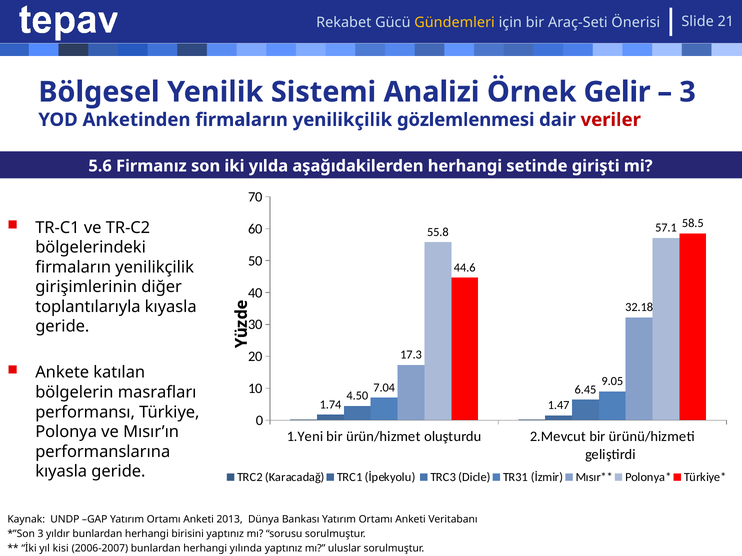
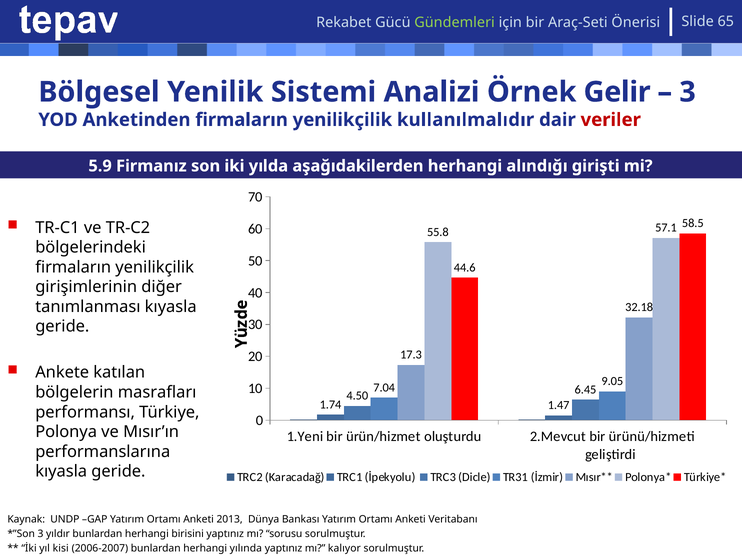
Gündemleri colour: yellow -> light green
21: 21 -> 65
gözlemlenmesi: gözlemlenmesi -> kullanılmalıdır
5.6: 5.6 -> 5.9
setinde: setinde -> alındığı
toplantılarıyla: toplantılarıyla -> tanımlanması
uluslar: uluslar -> kalıyor
